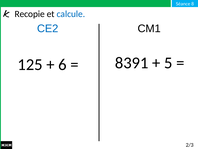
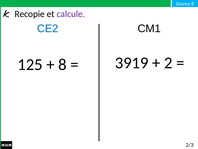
calcule colour: blue -> purple
8391: 8391 -> 3919
5: 5 -> 2
6 at (62, 64): 6 -> 8
